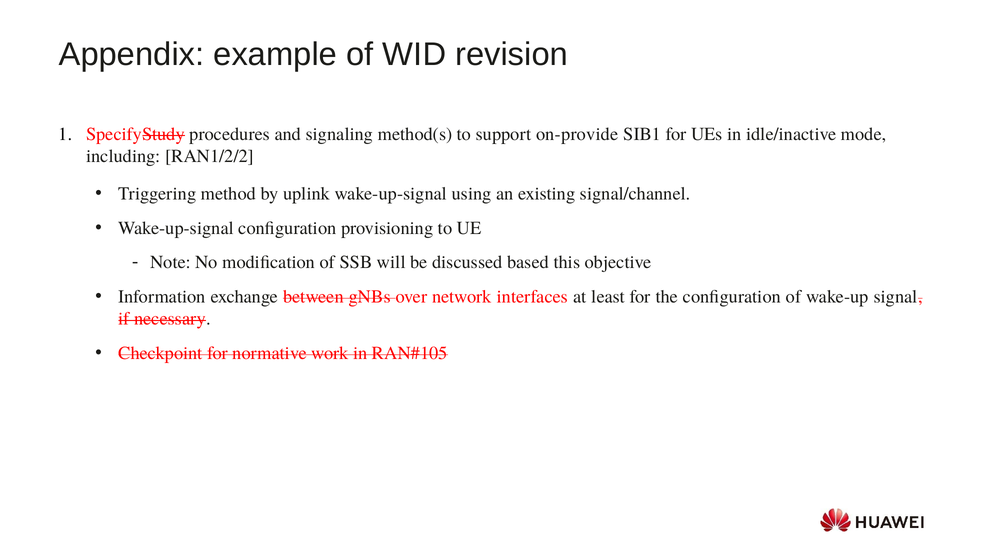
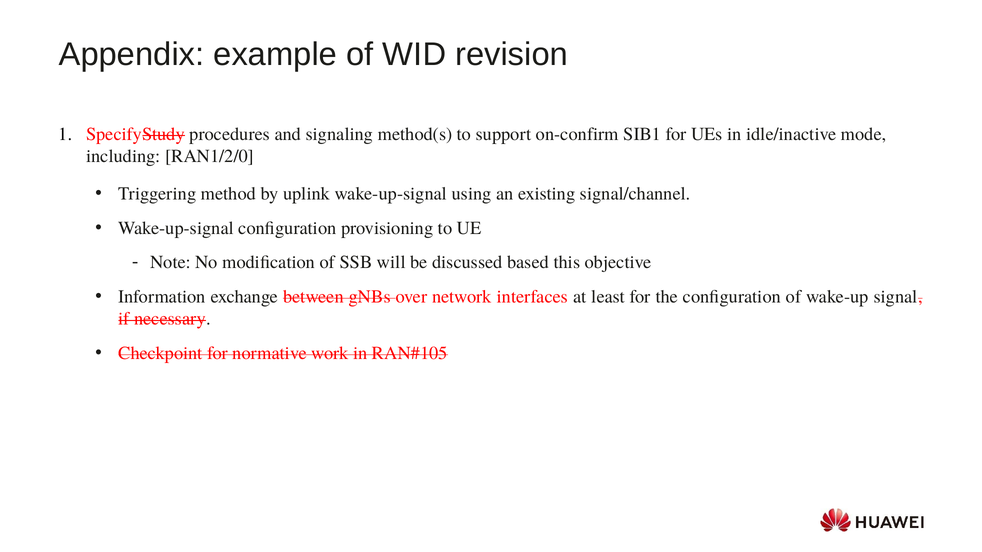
on-provide: on-provide -> on-confirm
RAN1/2/2: RAN1/2/2 -> RAN1/2/0
